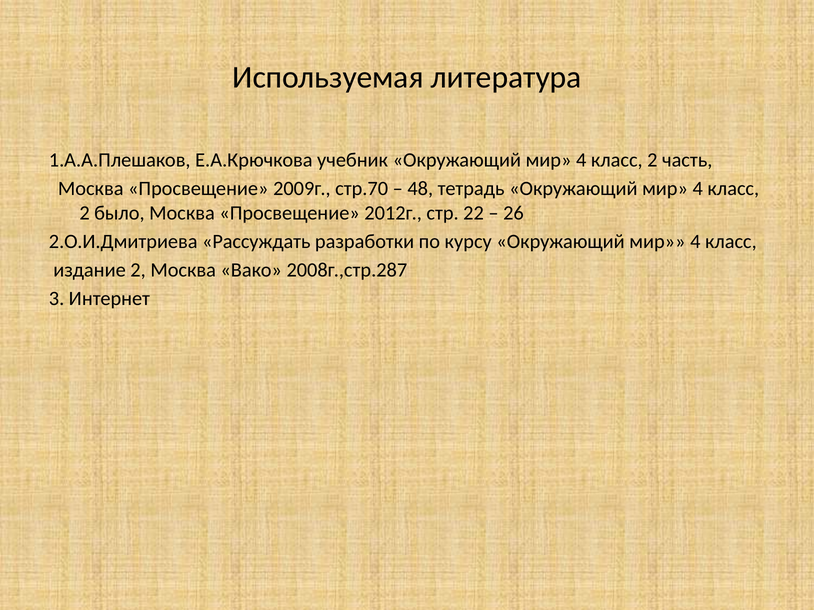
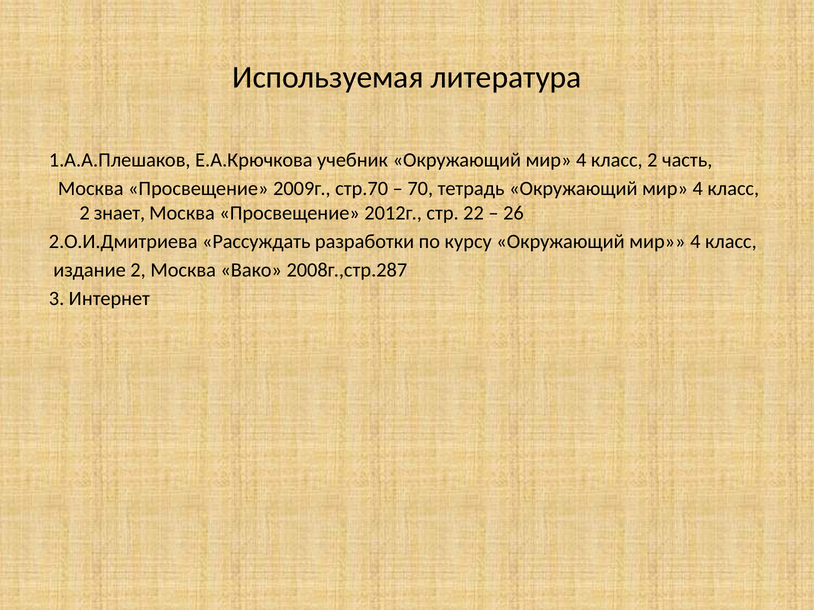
48: 48 -> 70
было: было -> знает
